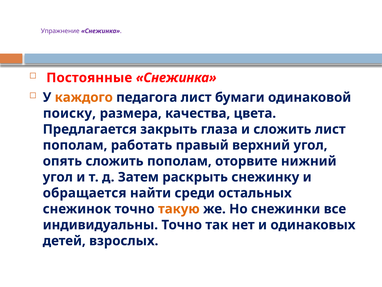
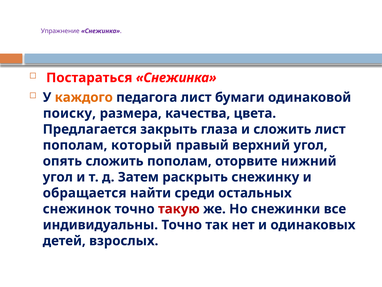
Постоянные: Постоянные -> Постараться
работать: работать -> который
такую colour: orange -> red
